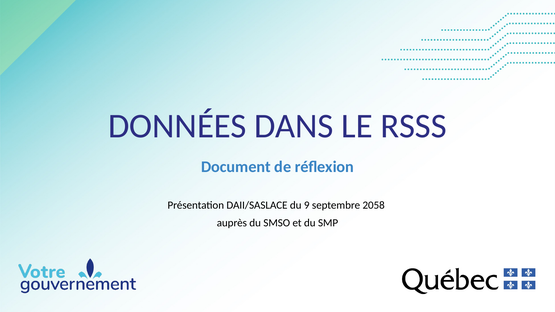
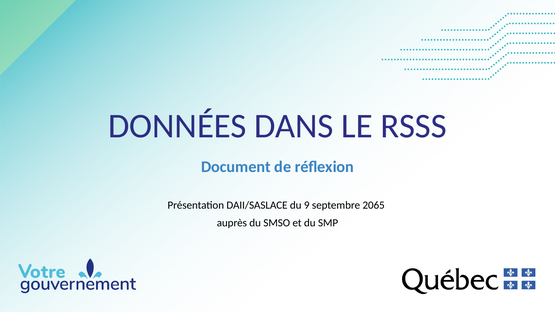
2058: 2058 -> 2065
